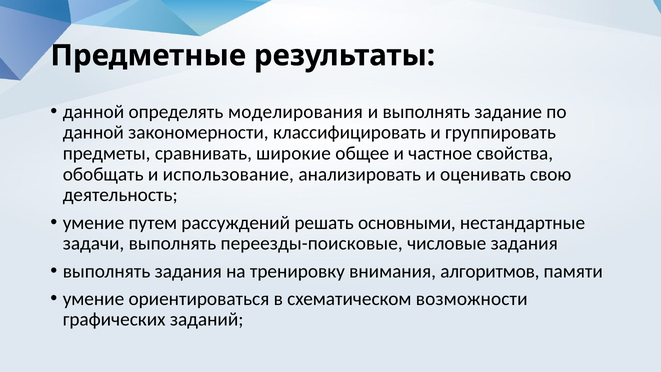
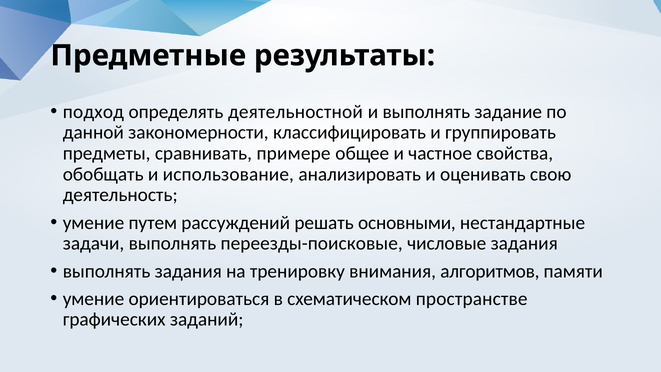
данной at (93, 112): данной -> подход
моделирования: моделирования -> деятельностной
широкие: широкие -> примере
возможности: возможности -> пространстве
